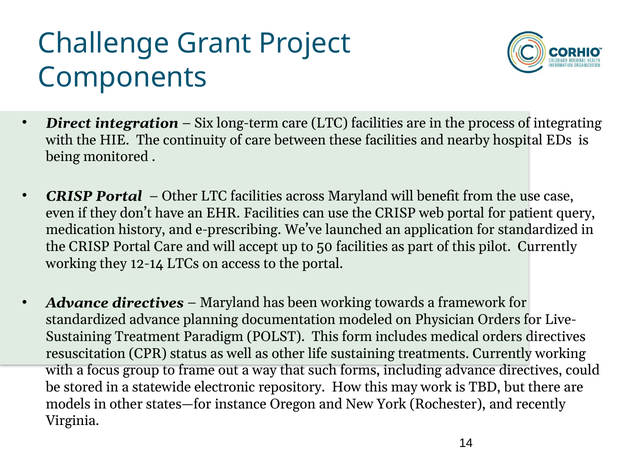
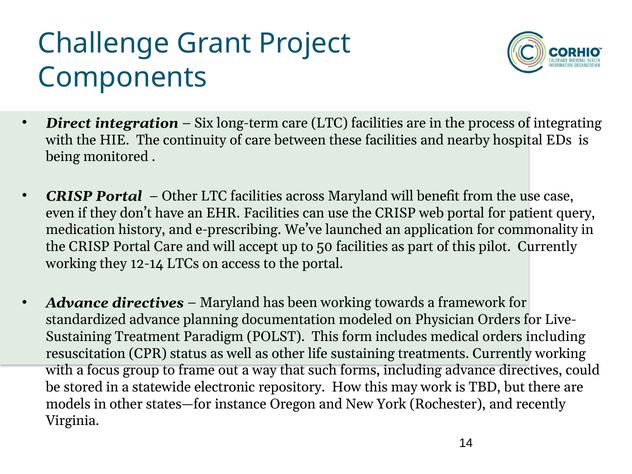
application for standardized: standardized -> commonality
orders directives: directives -> including
